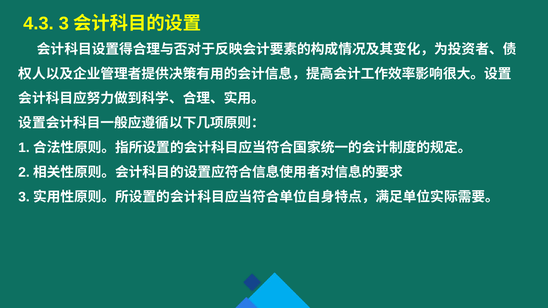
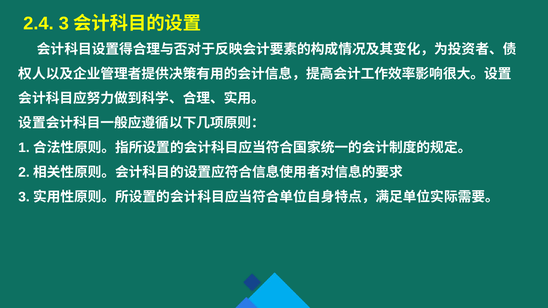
4.3: 4.3 -> 2.4
